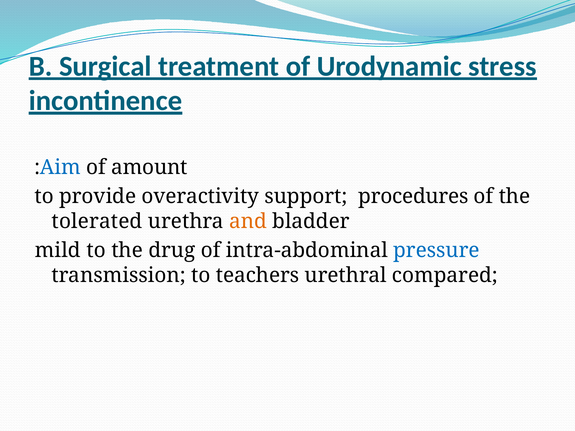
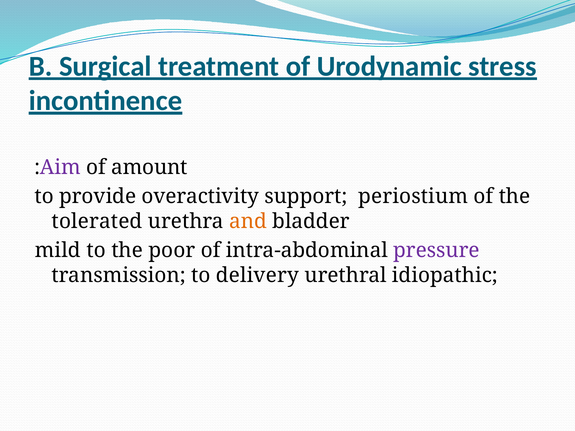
Aim colour: blue -> purple
procedures: procedures -> periostium
drug: drug -> poor
pressure colour: blue -> purple
teachers: teachers -> delivery
compared: compared -> idiopathic
